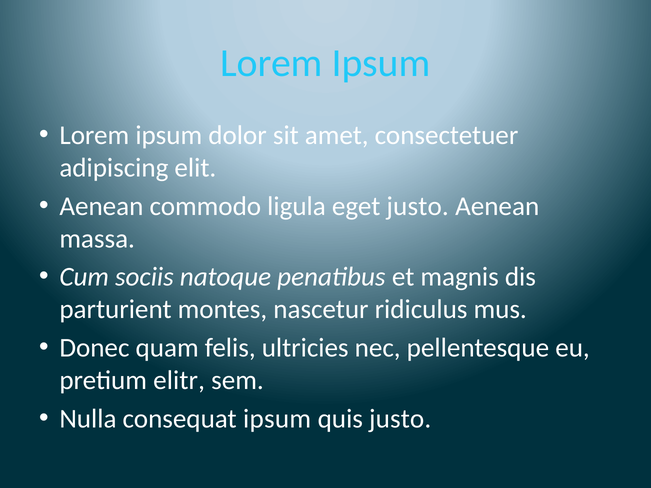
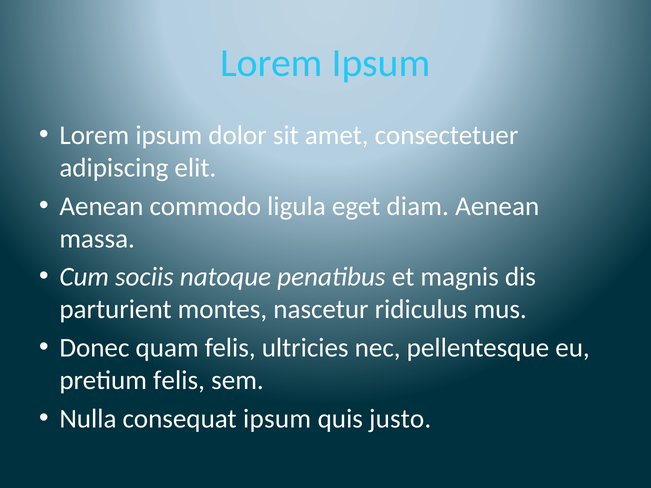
eget justo: justo -> diam
pretium elitr: elitr -> felis
